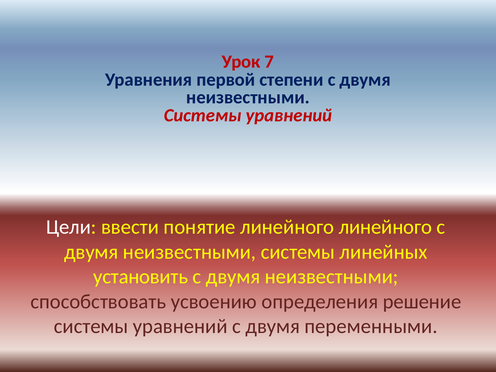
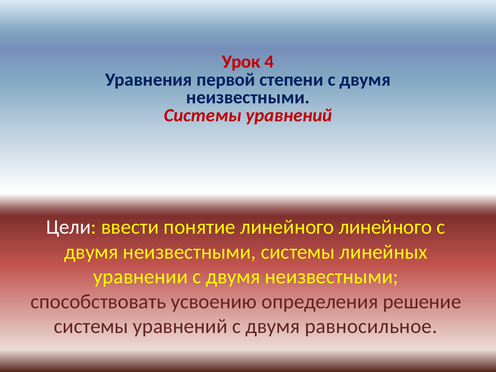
7: 7 -> 4
установить: установить -> уравнении
переменными: переменными -> равносильное
